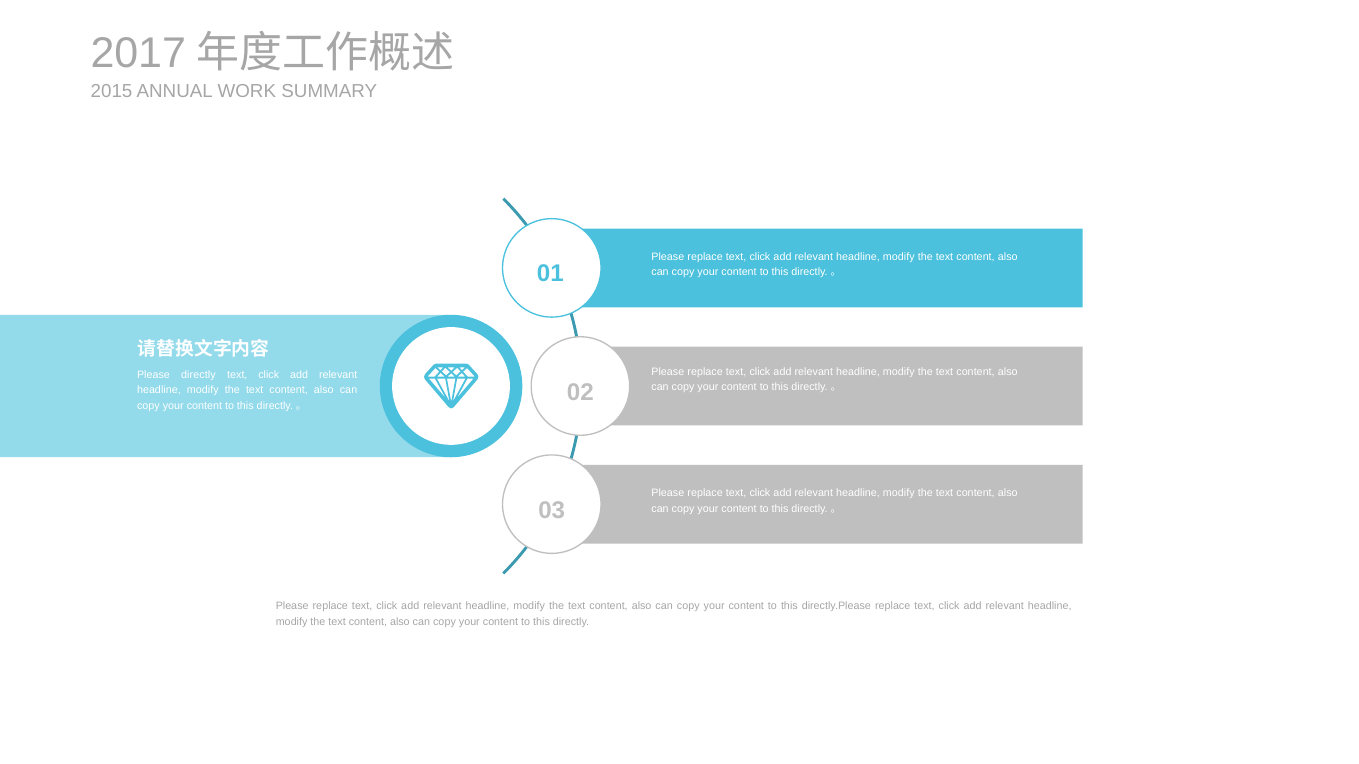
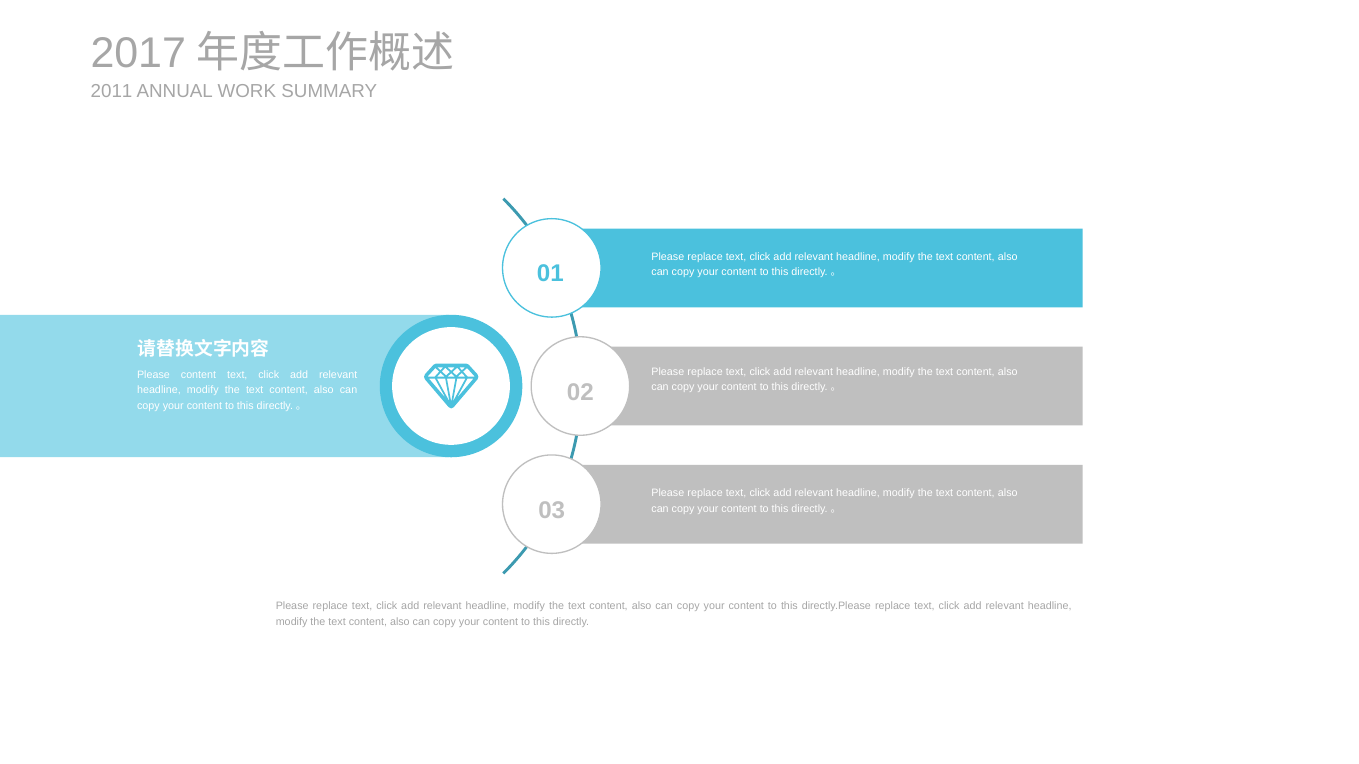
2015: 2015 -> 2011
Please directly: directly -> content
